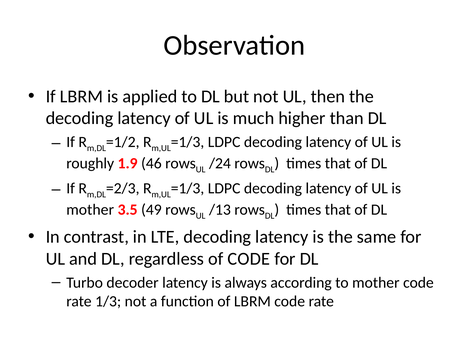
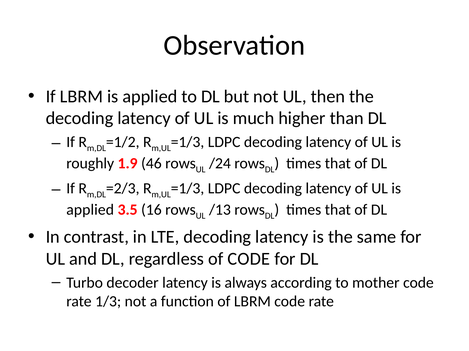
mother at (90, 210): mother -> applied
49: 49 -> 16
